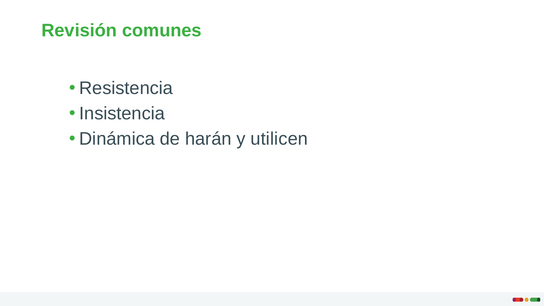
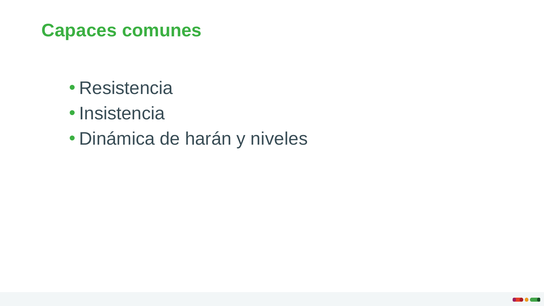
Revisión: Revisión -> Capaces
utilicen: utilicen -> niveles
